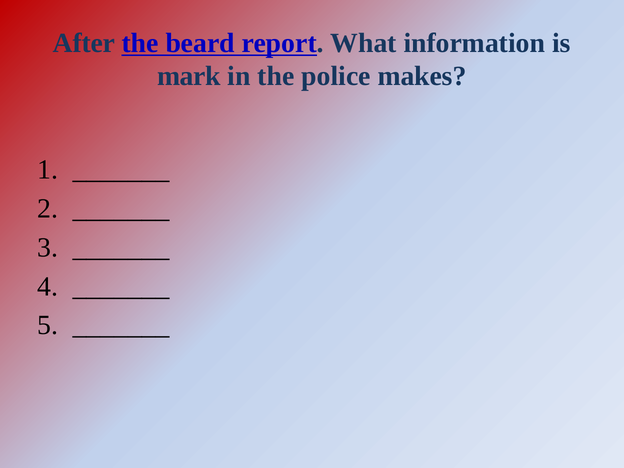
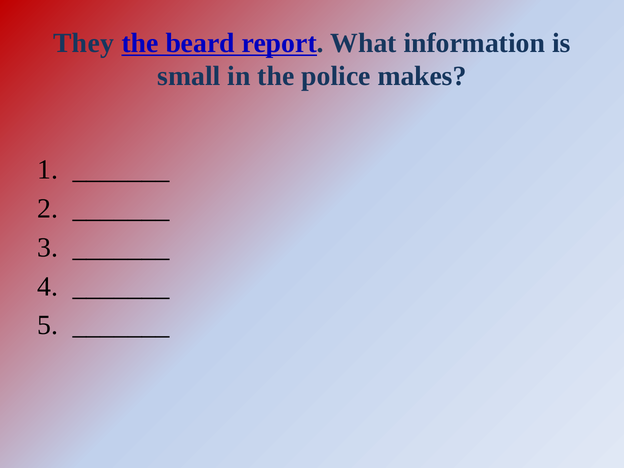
After: After -> They
mark: mark -> small
